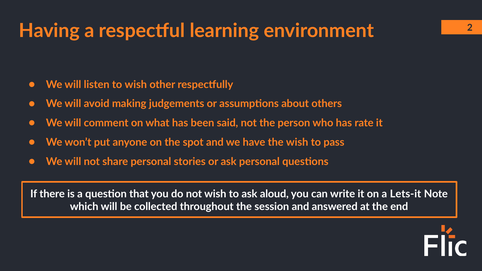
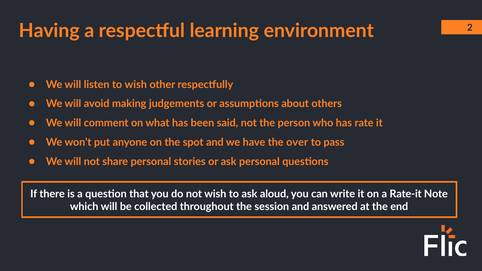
the wish: wish -> over
Lets-it: Lets-it -> Rate-it
